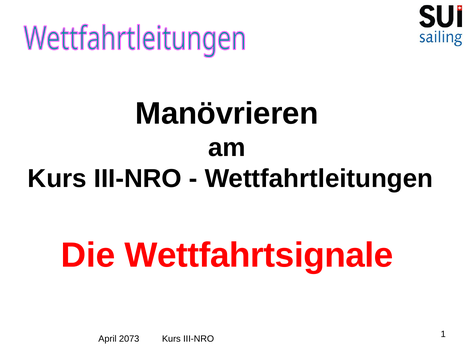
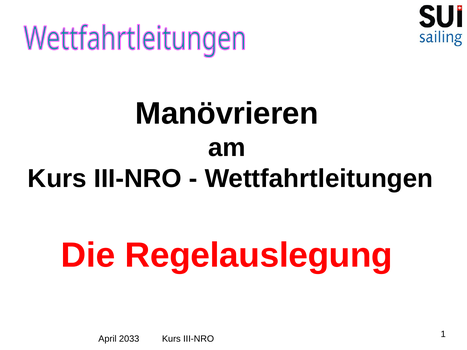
Wettfahrtsignale: Wettfahrtsignale -> Regelauslegung
2073: 2073 -> 2033
